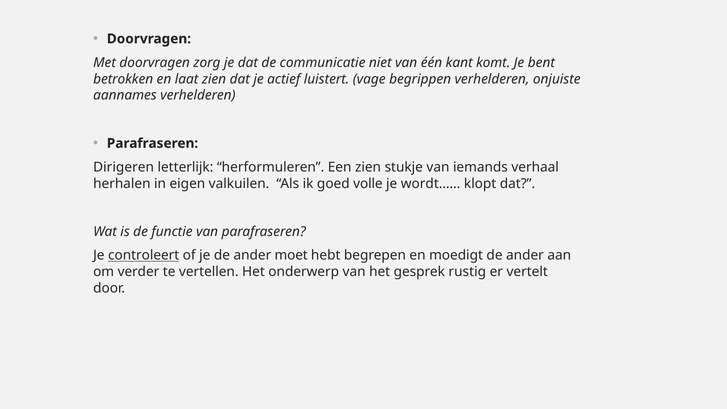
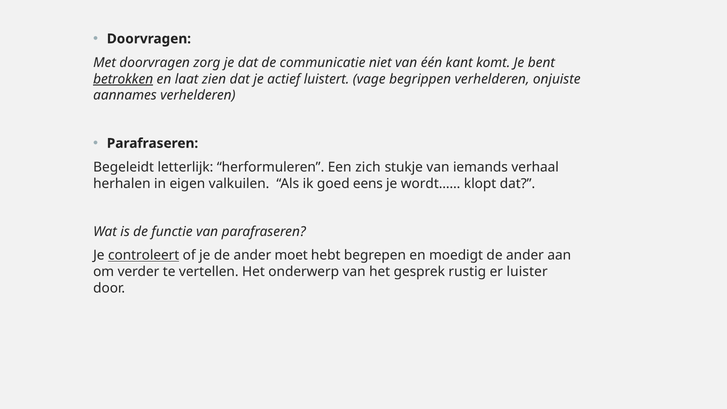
betrokken underline: none -> present
Dirigeren: Dirigeren -> Begeleidt
Een zien: zien -> zich
volle: volle -> eens
vertelt: vertelt -> luister
